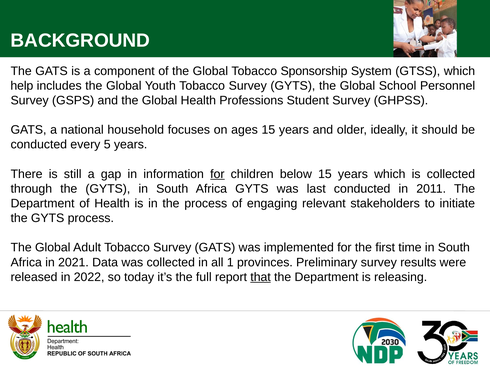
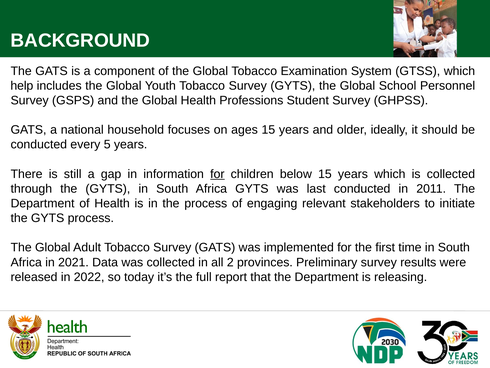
Sponsorship: Sponsorship -> Examination
1: 1 -> 2
that underline: present -> none
